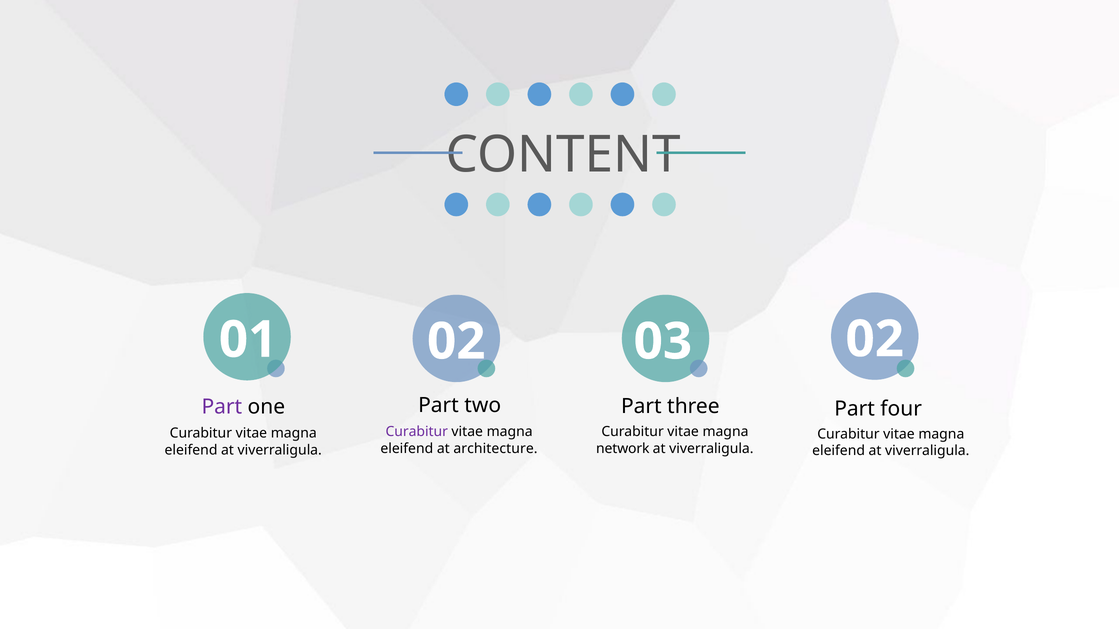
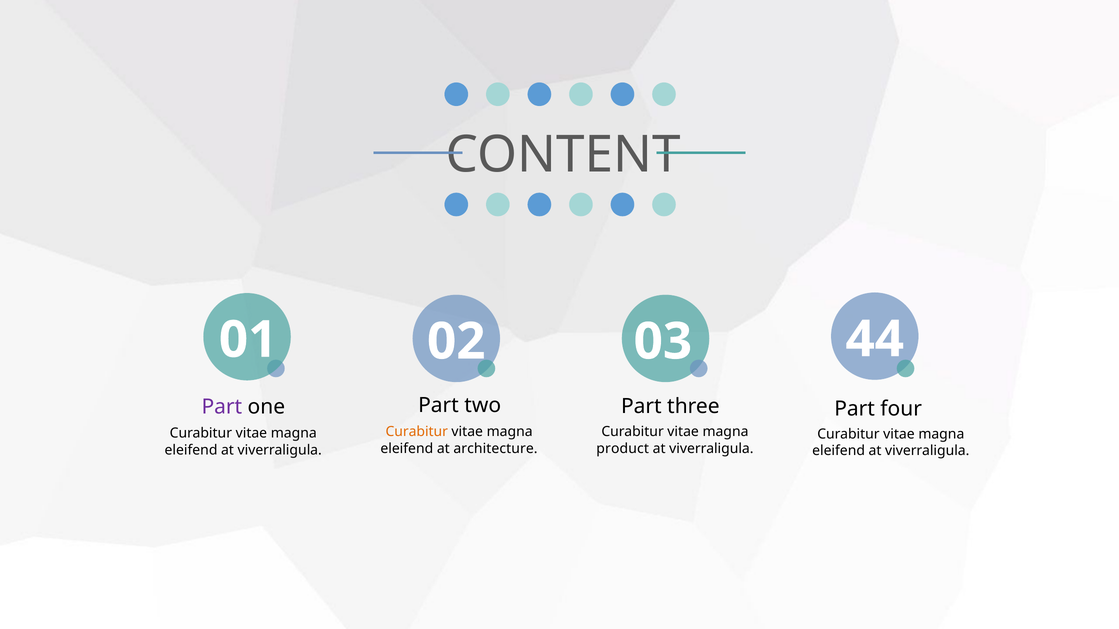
03 02: 02 -> 44
Curabitur at (417, 432) colour: purple -> orange
network: network -> product
